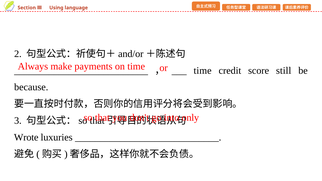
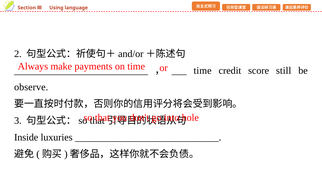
because: because -> observe
only: only -> hole
Wrote: Wrote -> Inside
